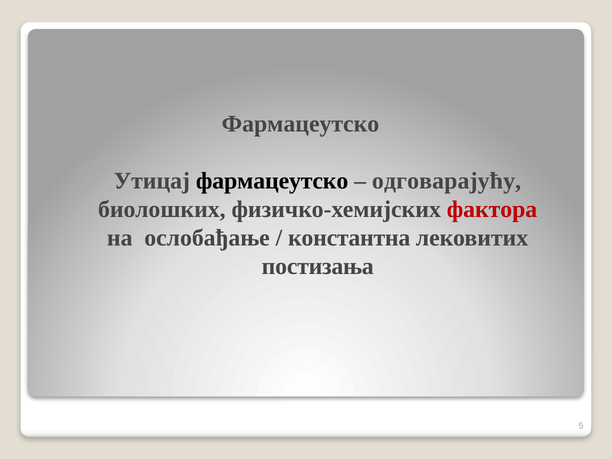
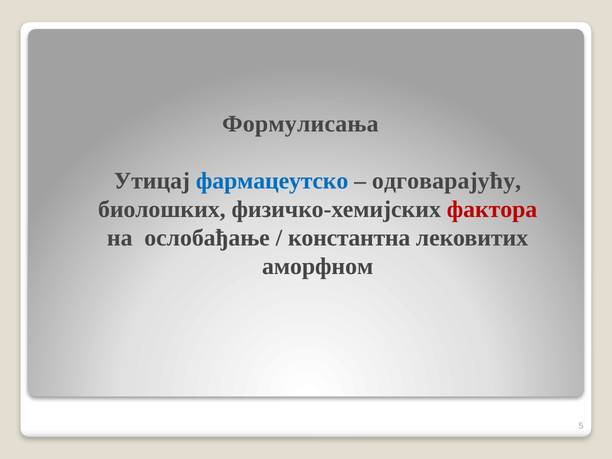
Фармацеутско at (300, 124): Фармацеутско -> Формулисања
фармацеутско at (272, 181) colour: black -> blue
постизања: постизања -> аморфном
